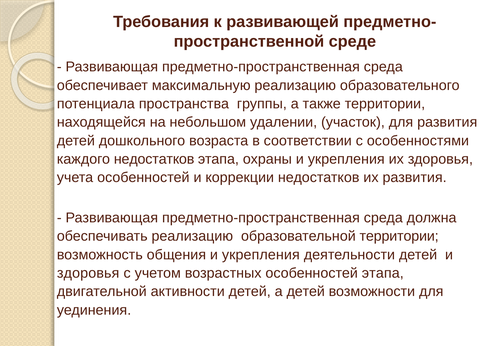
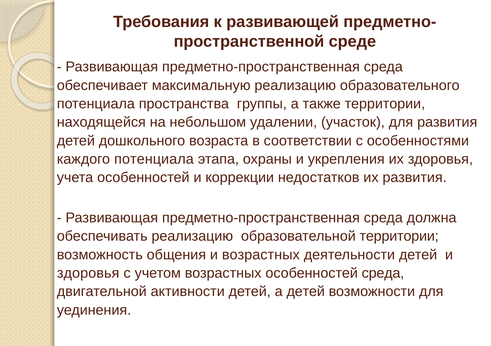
каждого недостатков: недостатков -> потенциала
общения и укрепления: укрепления -> возрастных
особенностей этапа: этапа -> среда
